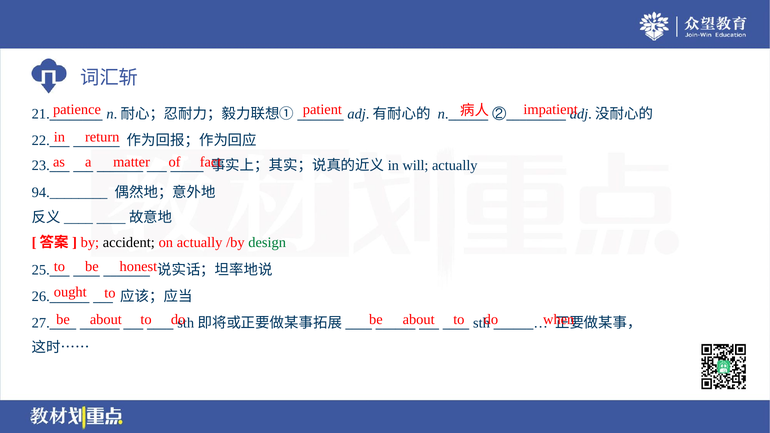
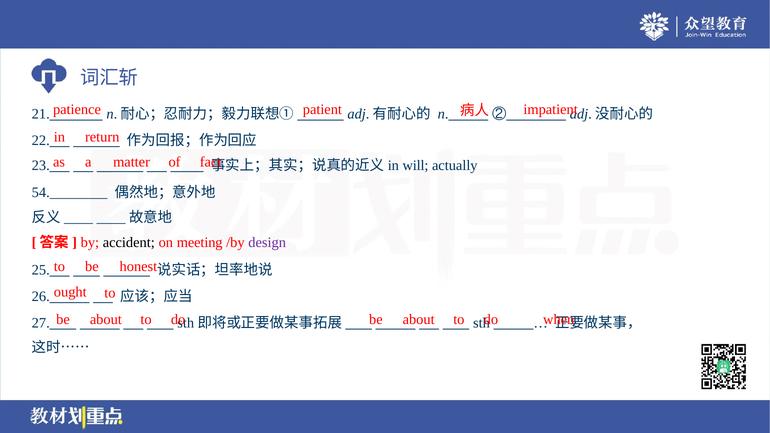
94.________: 94.________ -> 54.________
on actually: actually -> meeting
design colour: green -> purple
